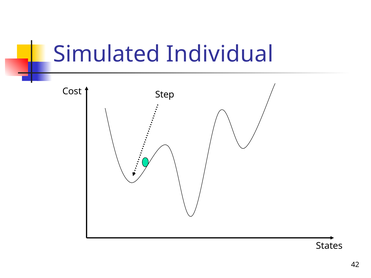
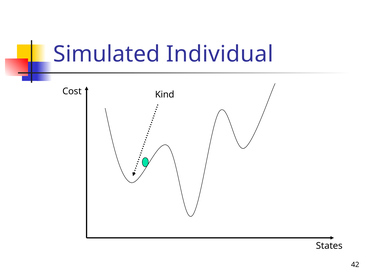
Step: Step -> Kind
